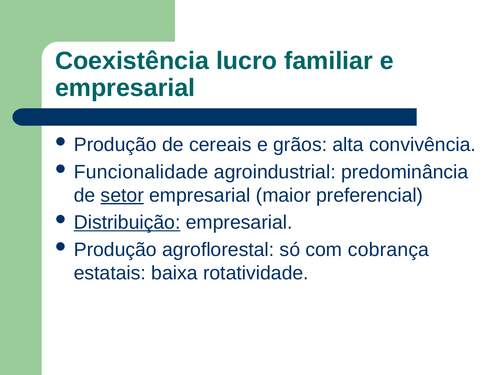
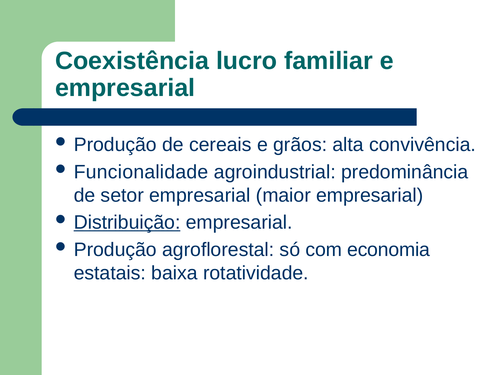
setor underline: present -> none
maior preferencial: preferencial -> empresarial
cobrança: cobrança -> economia
